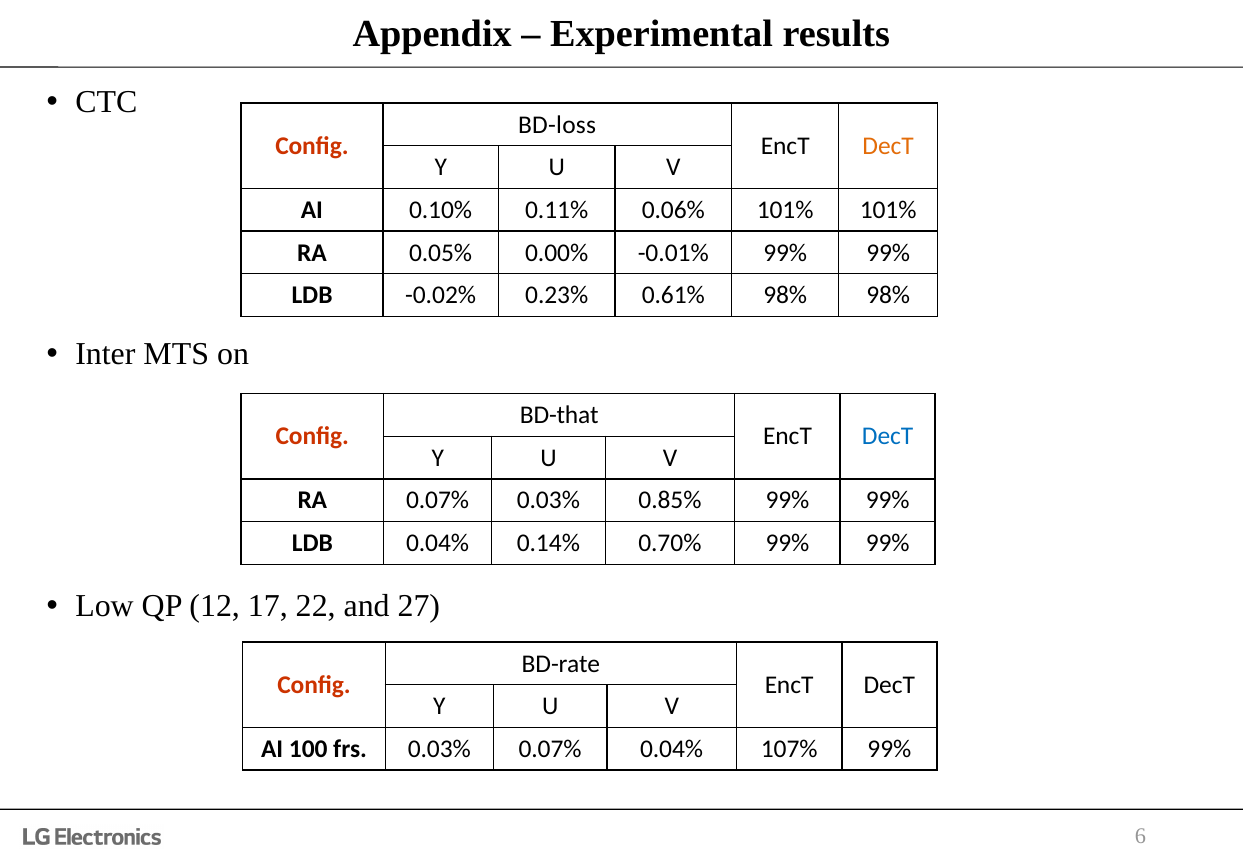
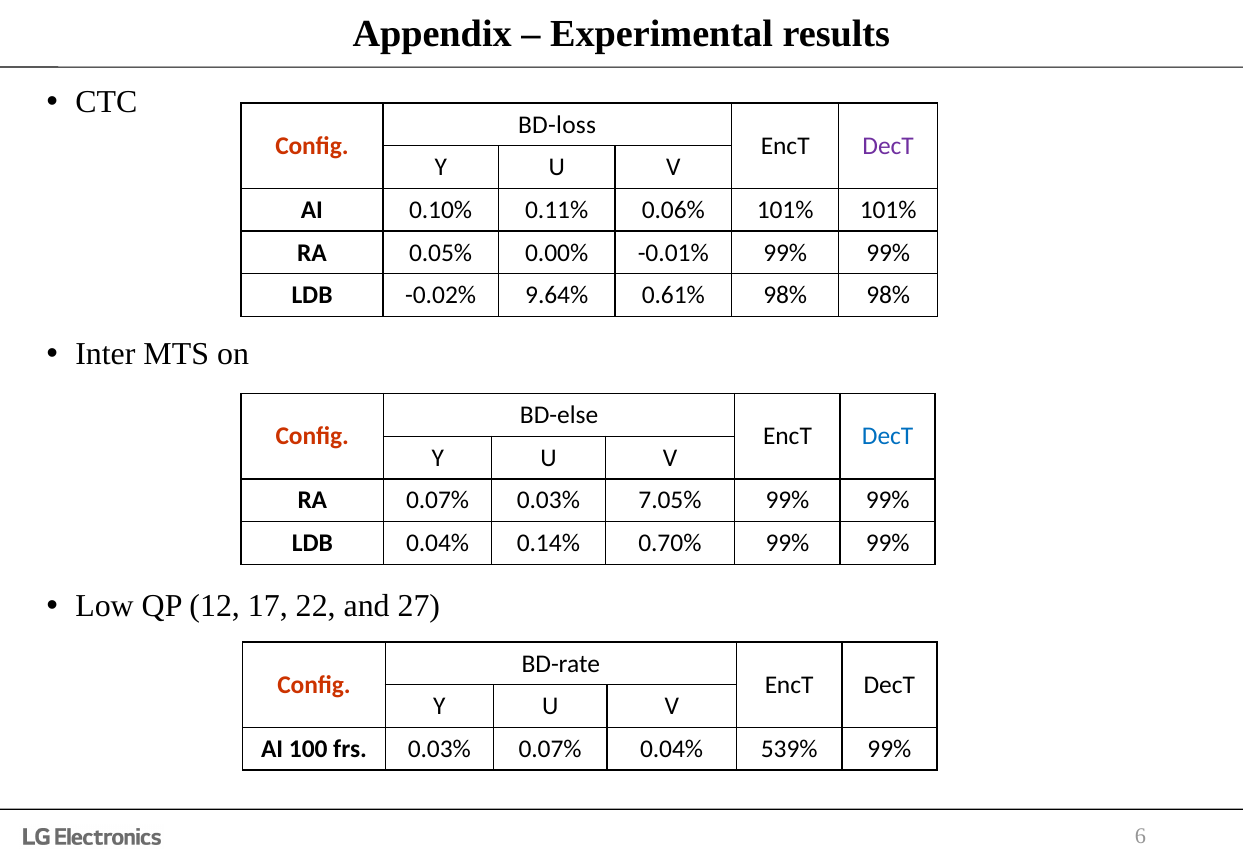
DecT at (888, 146) colour: orange -> purple
0.23%: 0.23% -> 9.64%
BD-that: BD-that -> BD-else
0.85%: 0.85% -> 7.05%
107%: 107% -> 539%
